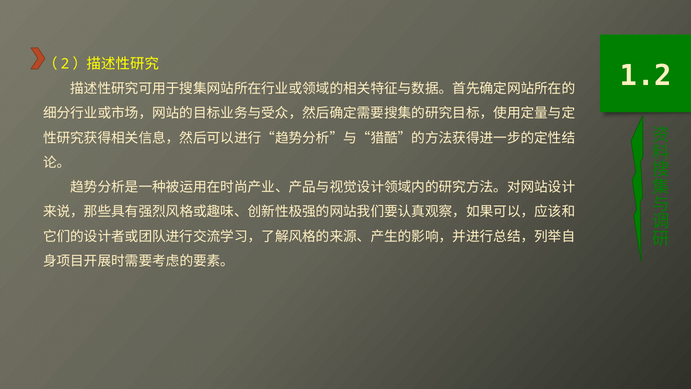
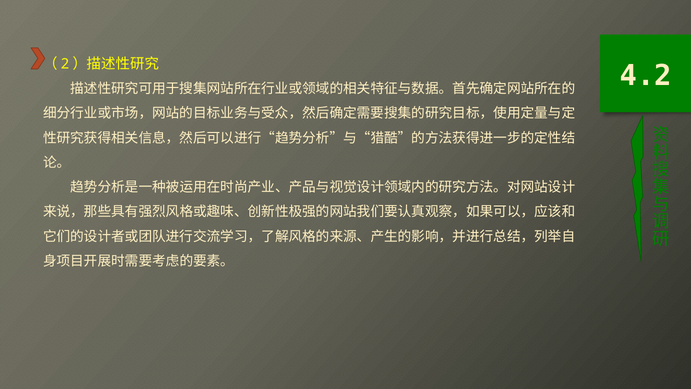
1.2: 1.2 -> 4.2
